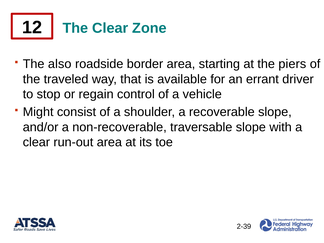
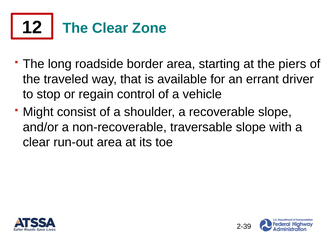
also: also -> long
